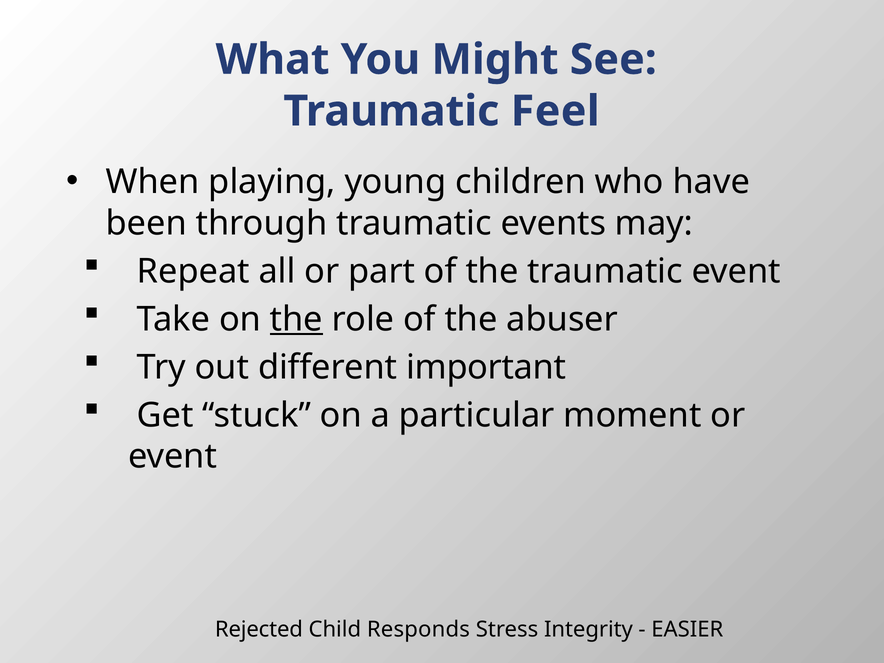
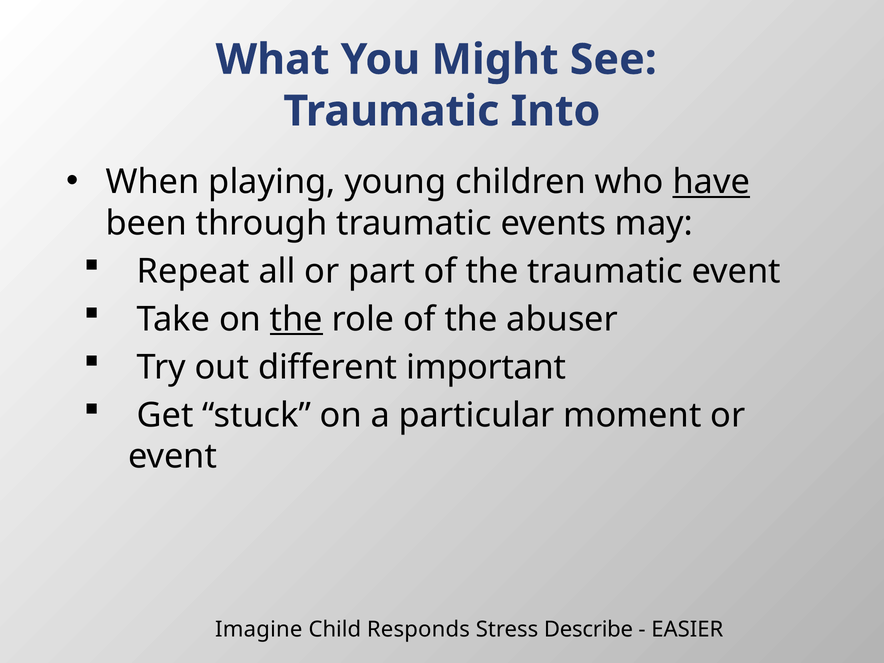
Feel: Feel -> Into
have underline: none -> present
Rejected: Rejected -> Imagine
Integrity: Integrity -> Describe
